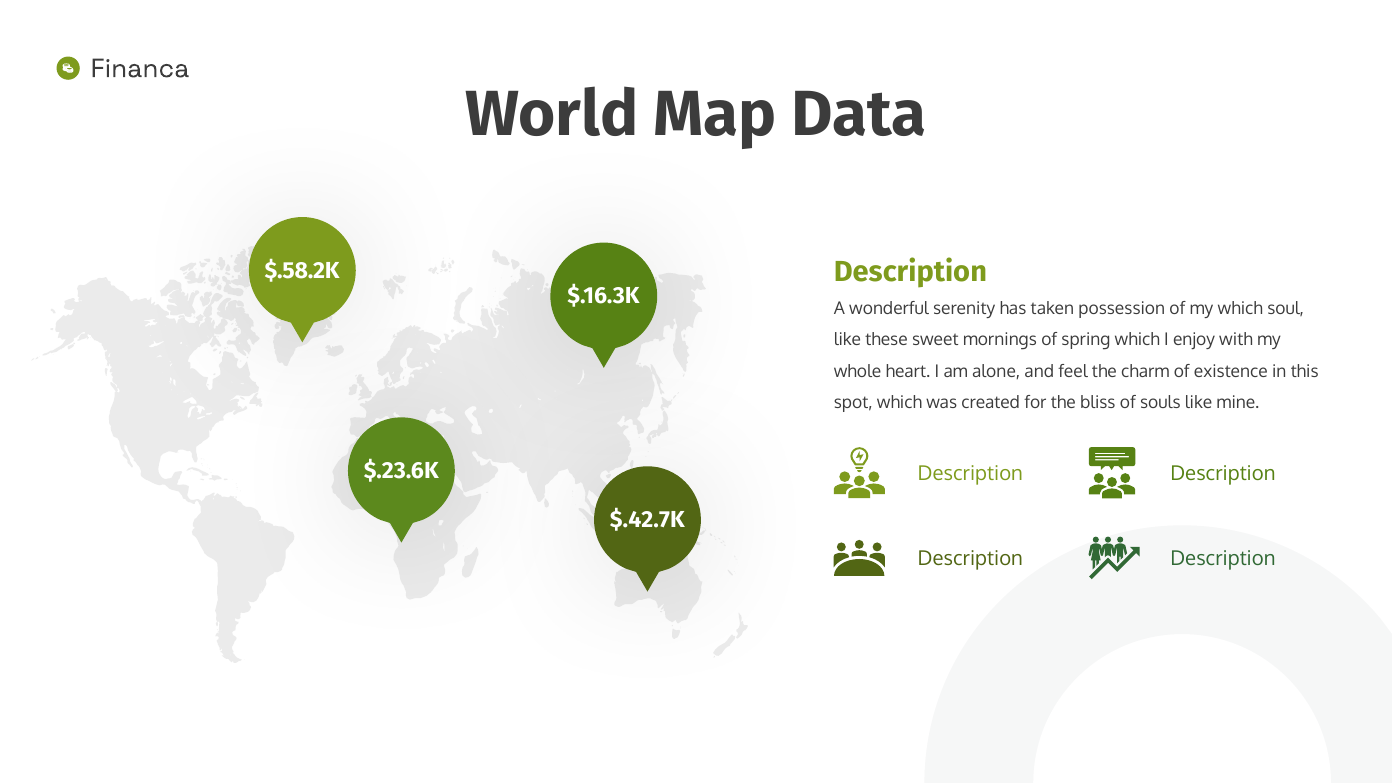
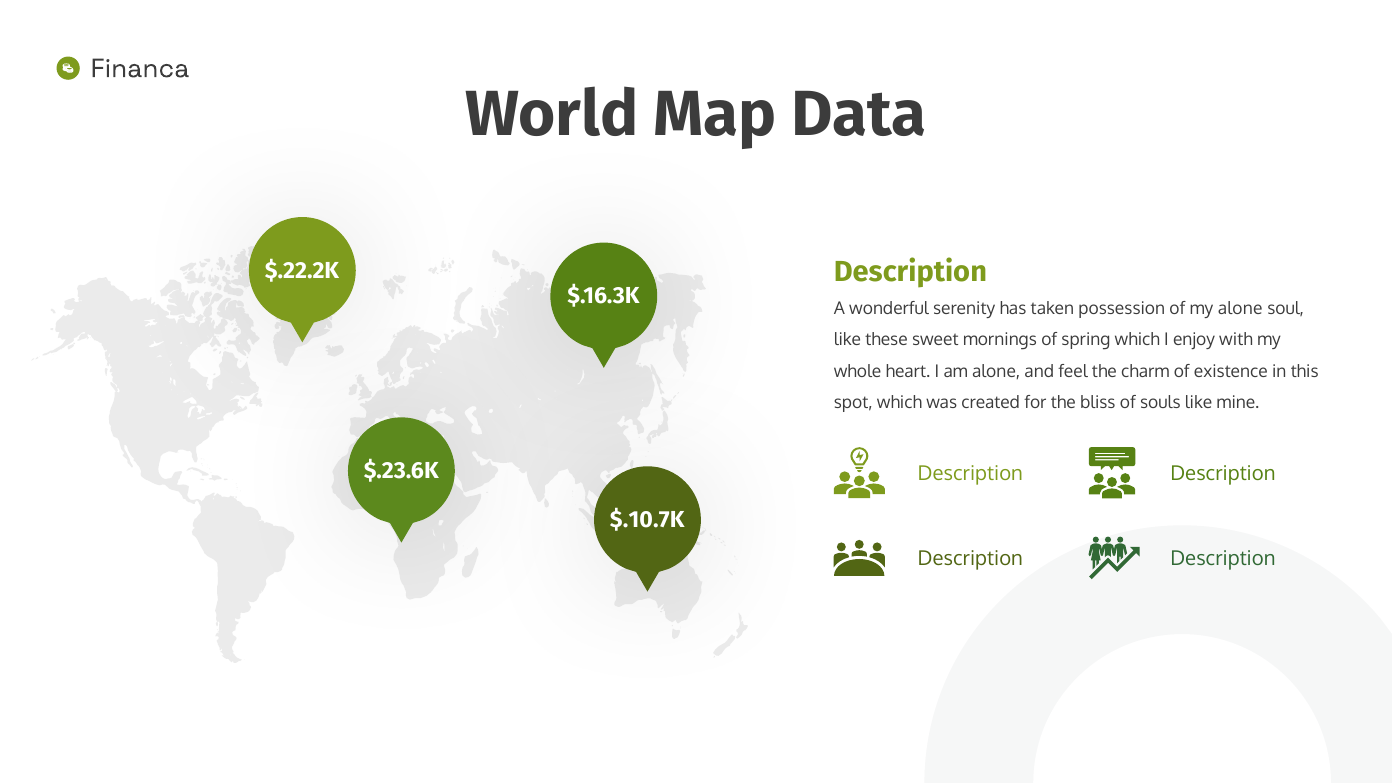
$.58.2K: $.58.2K -> $.22.2K
my which: which -> alone
$.42.7K: $.42.7K -> $.10.7K
